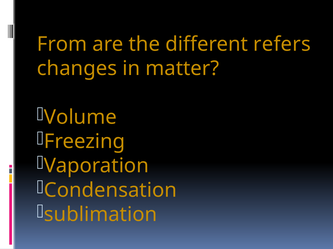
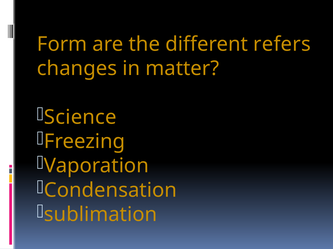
From: From -> Form
Volume: Volume -> Science
